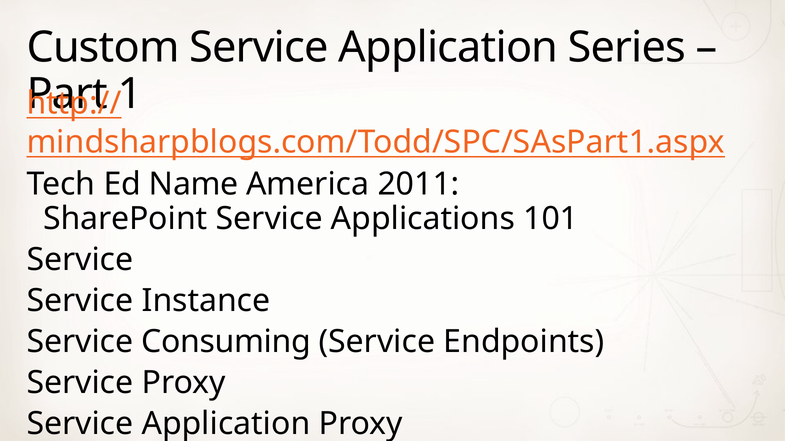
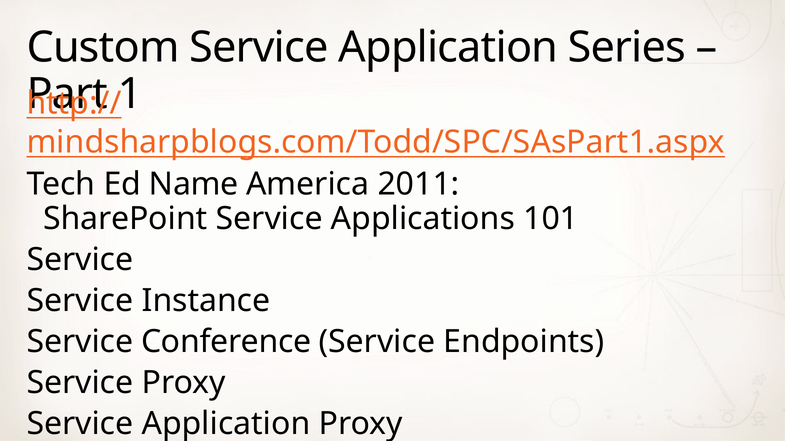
Consuming: Consuming -> Conference
